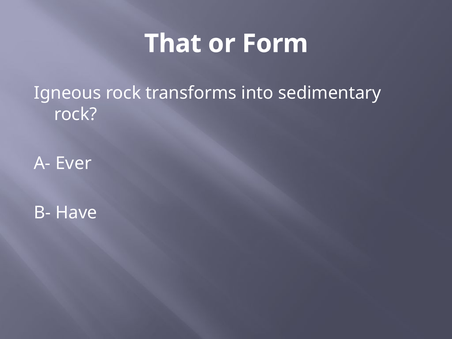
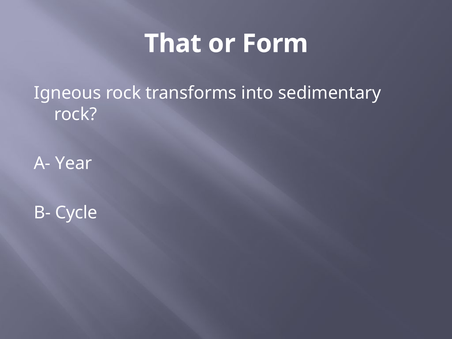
Ever: Ever -> Year
Have: Have -> Cycle
